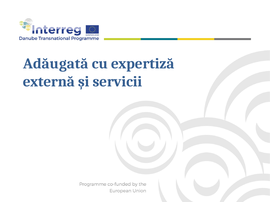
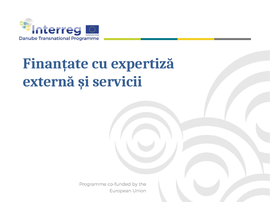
Adăugată: Adăugată -> Finanțate
